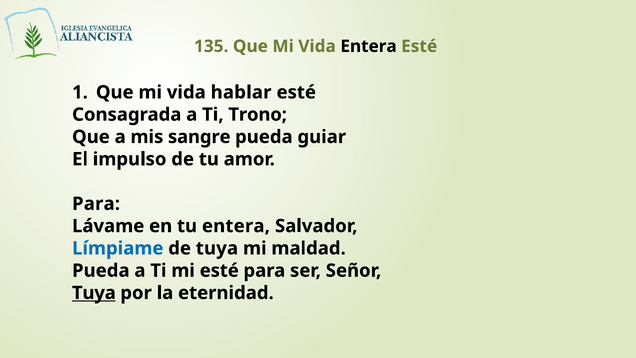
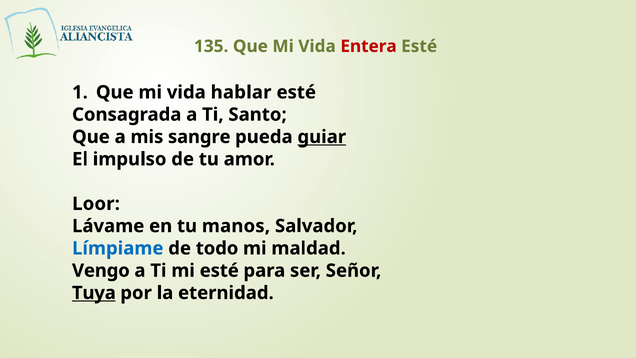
Entera at (369, 46) colour: black -> red
Trono: Trono -> Santo
guiar underline: none -> present
Para at (96, 204): Para -> Loor
tu entera: entera -> manos
de tuya: tuya -> todo
Pueda at (101, 270): Pueda -> Vengo
